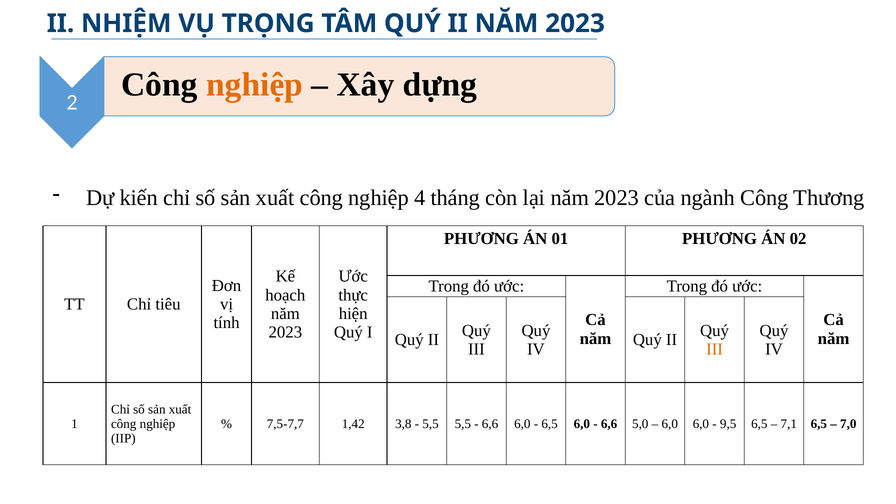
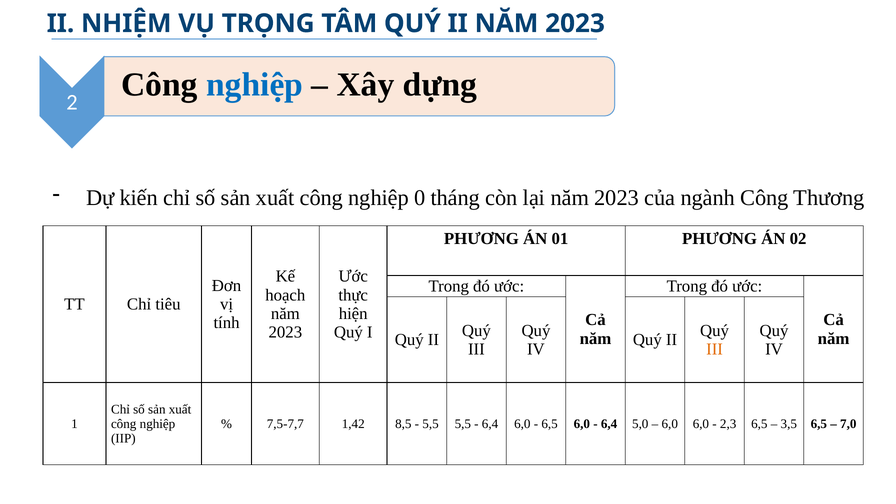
nghiệp at (255, 85) colour: orange -> blue
4: 4 -> 0
3,8: 3,8 -> 8,5
6,6 at (490, 424): 6,6 -> 6,4
6,6 at (609, 424): 6,6 -> 6,4
9,5: 9,5 -> 2,3
7,1: 7,1 -> 3,5
